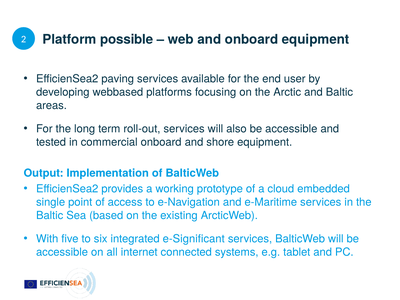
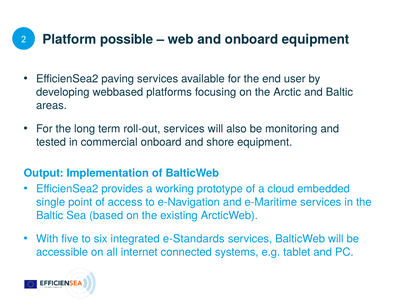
also be accessible: accessible -> monitoring
e-Significant: e-Significant -> e-Standards
